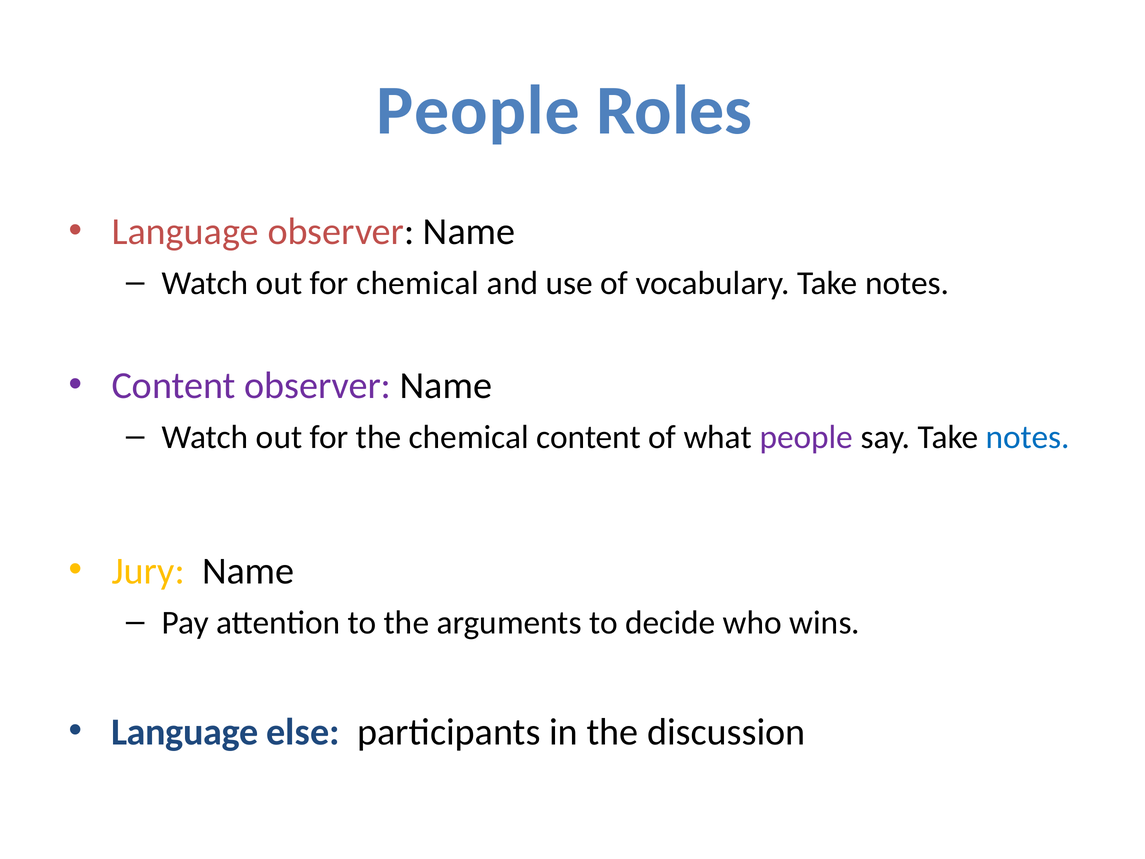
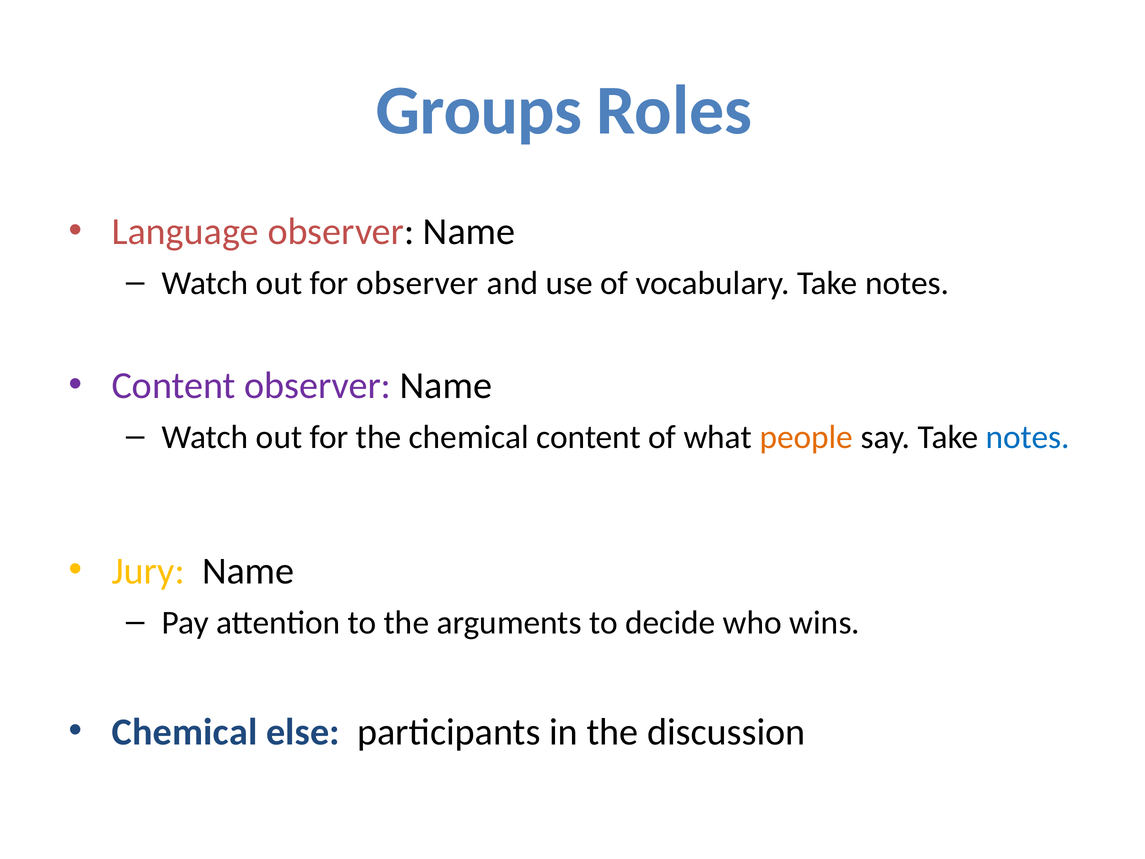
People at (478, 111): People -> Groups
for chemical: chemical -> observer
people at (806, 437) colour: purple -> orange
Language at (185, 732): Language -> Chemical
